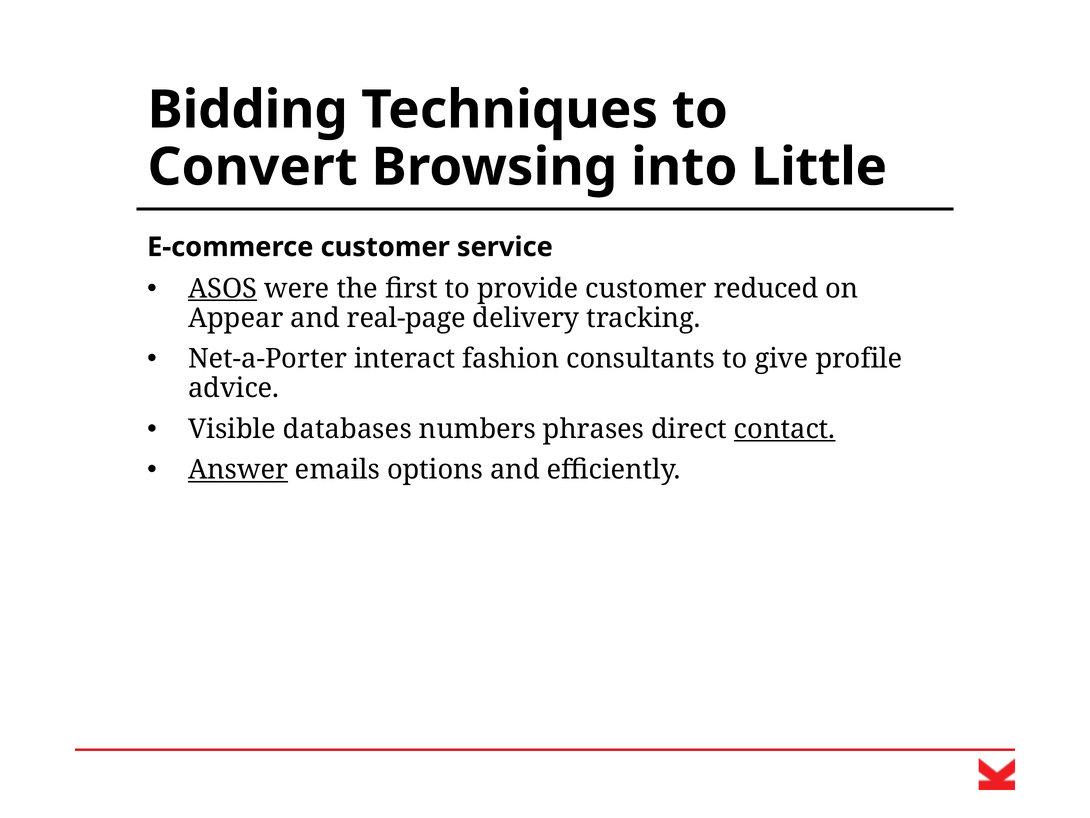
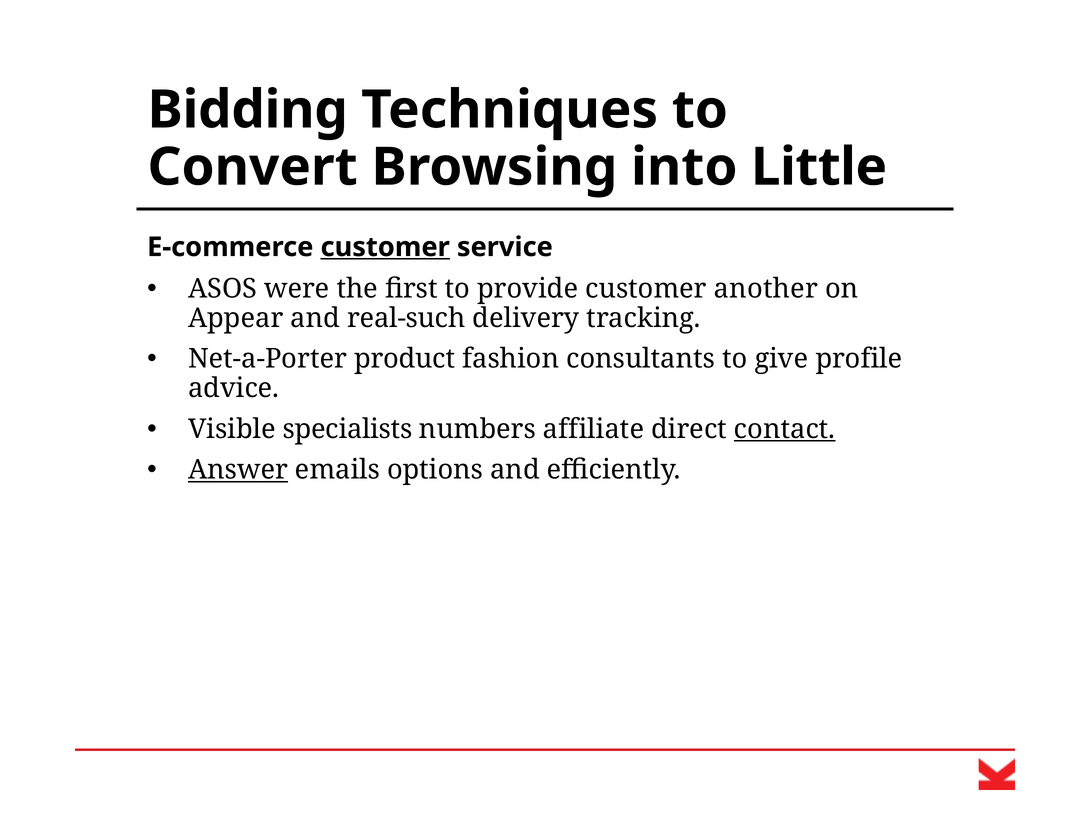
customer at (385, 247) underline: none -> present
ASOS underline: present -> none
reduced: reduced -> another
real-page: real-page -> real-such
interact: interact -> product
databases: databases -> specialists
phrases: phrases -> affiliate
